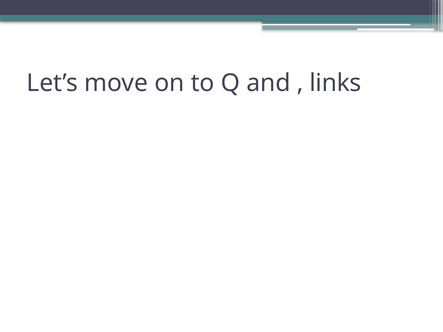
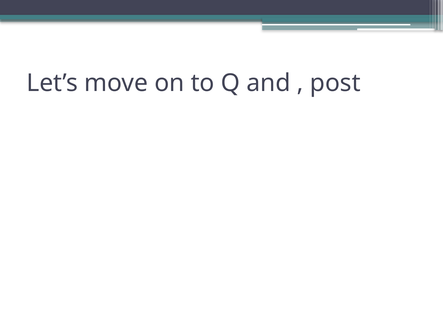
links: links -> post
